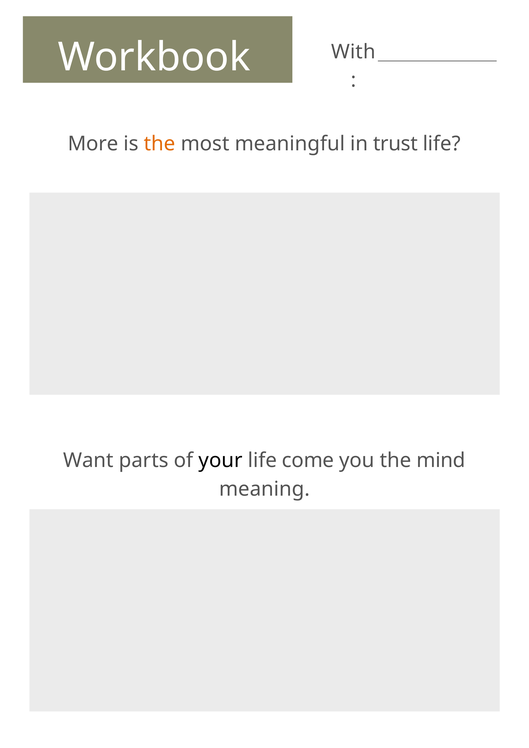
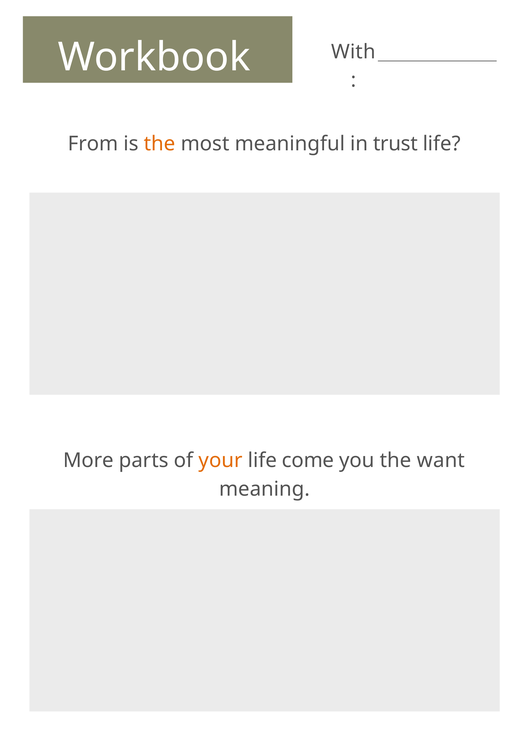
More: More -> From
Want: Want -> More
your colour: black -> orange
mind: mind -> want
